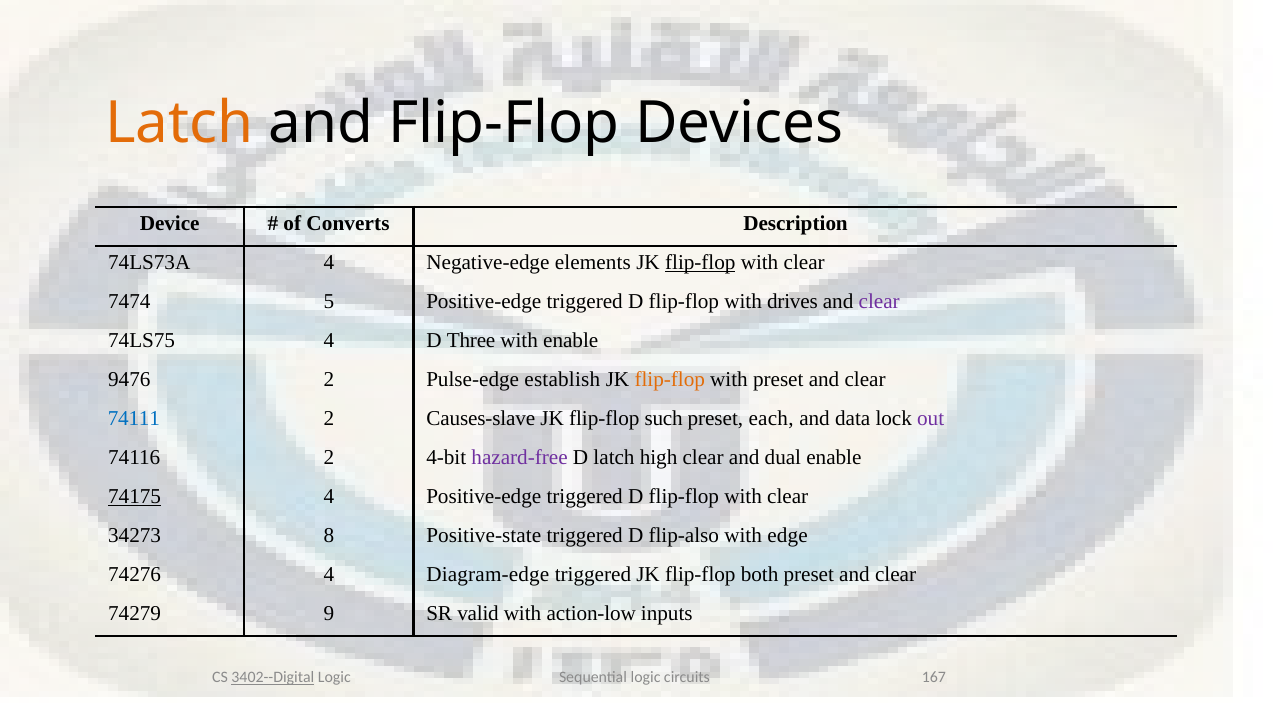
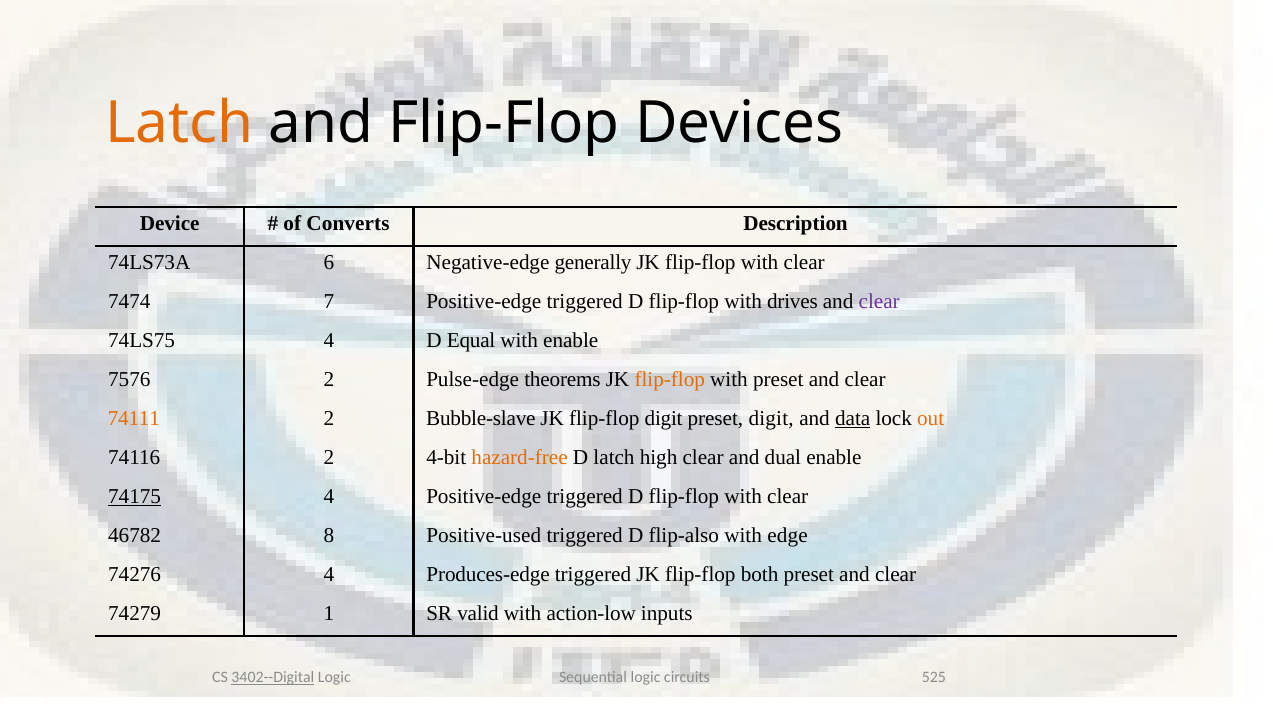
74LS73A 4: 4 -> 6
elements: elements -> generally
flip-flop at (700, 263) underline: present -> none
5: 5 -> 7
Three: Three -> Equal
9476: 9476 -> 7576
establish: establish -> theorems
74111 colour: blue -> orange
Causes-slave: Causes-slave -> Bubble-slave
flip-flop such: such -> digit
preset each: each -> digit
data underline: none -> present
out colour: purple -> orange
hazard-free colour: purple -> orange
34273: 34273 -> 46782
Positive-state: Positive-state -> Positive-used
Diagram-edge: Diagram-edge -> Produces-edge
9: 9 -> 1
167: 167 -> 525
